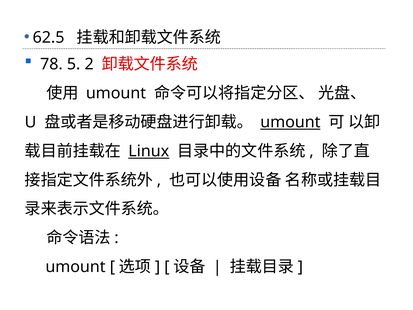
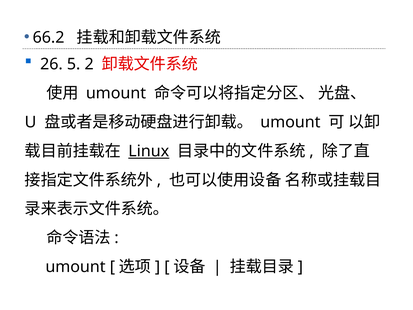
62.5: 62.5 -> 66.2
78: 78 -> 26
umount at (290, 122) underline: present -> none
